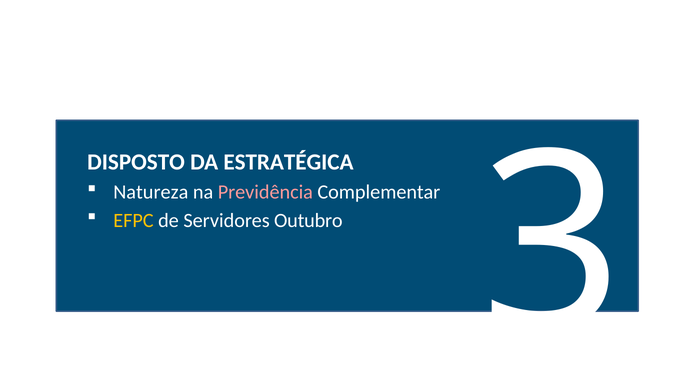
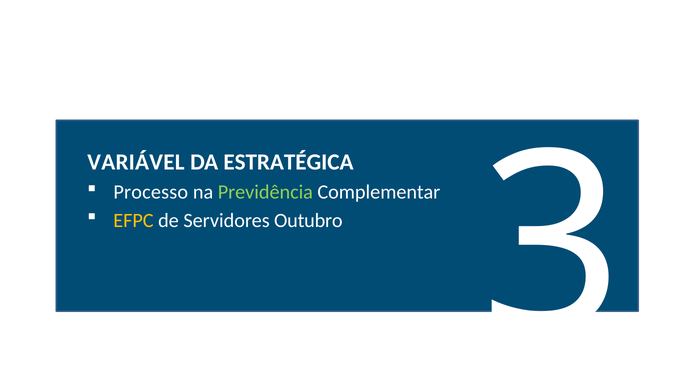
DISPOSTO: DISPOSTO -> VARIÁVEL
Natureza: Natureza -> Processo
Previdência colour: pink -> light green
